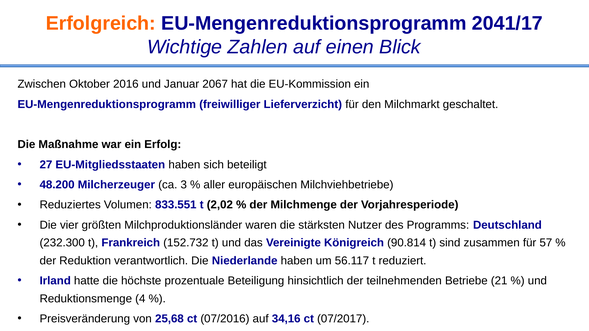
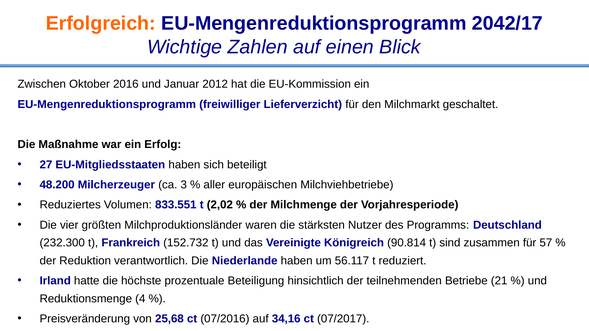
2041/17: 2041/17 -> 2042/17
2067: 2067 -> 2012
